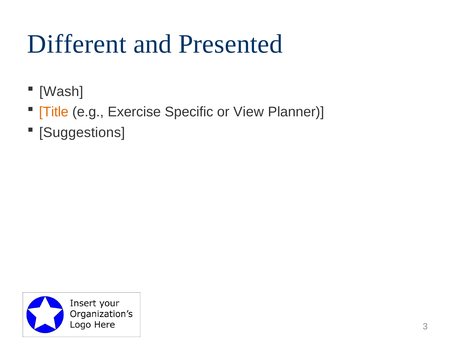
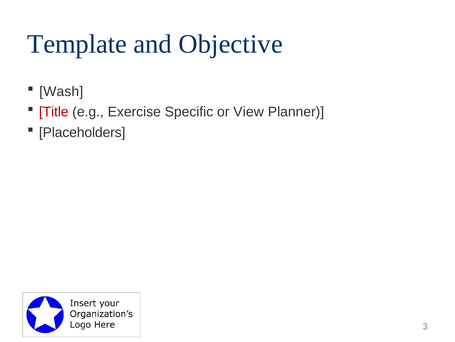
Different: Different -> Template
Presented: Presented -> Objective
Title colour: orange -> red
Suggestions: Suggestions -> Placeholders
